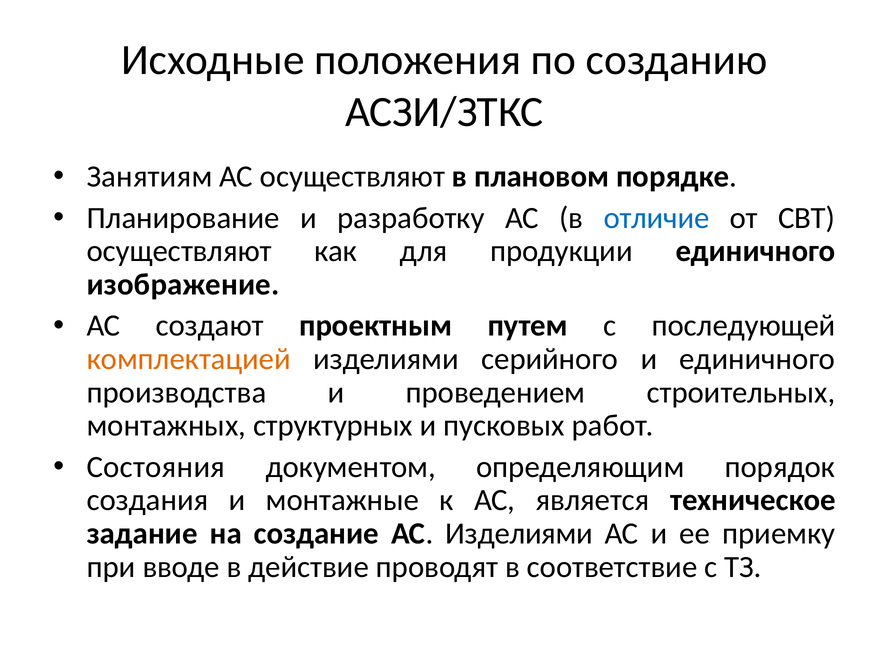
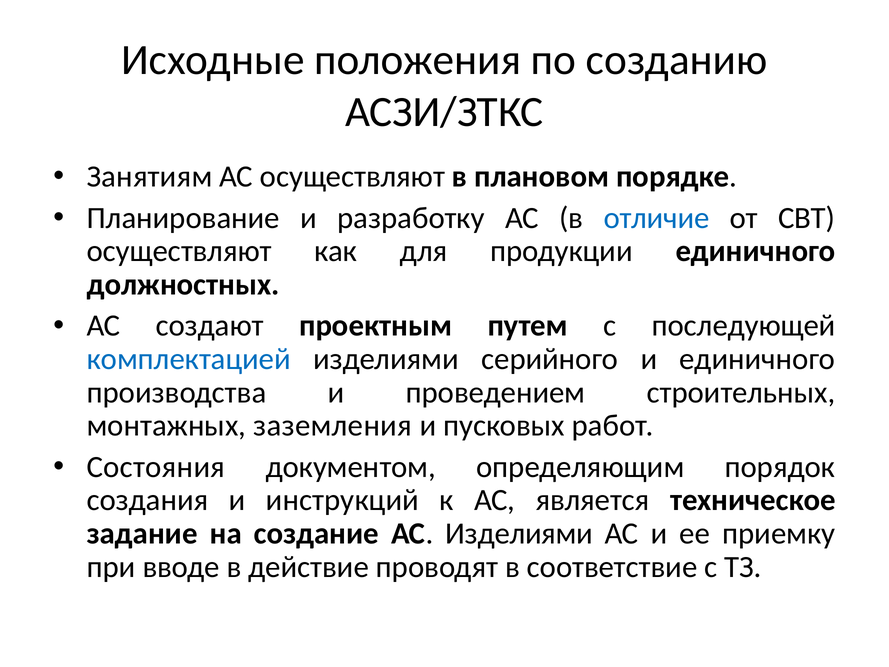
изображение: изображение -> должностных
комплектацией colour: orange -> blue
структурных: структурных -> заземления
монтажные: монтажные -> инструкций
